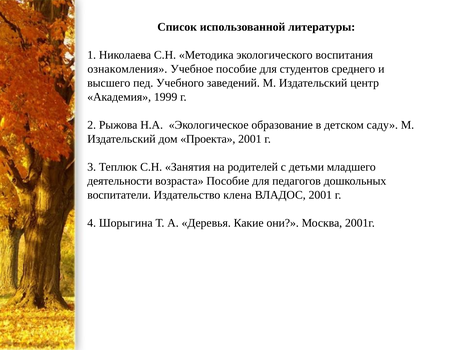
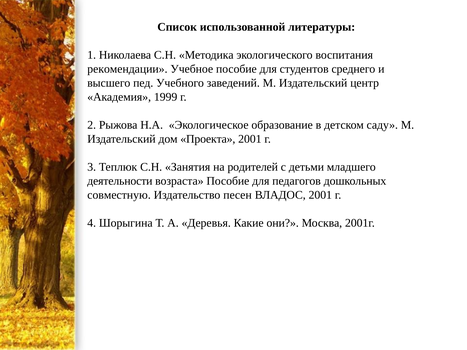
ознакомления: ознакомления -> рекомендации
воспитатели: воспитатели -> совместную
клена: клена -> песен
